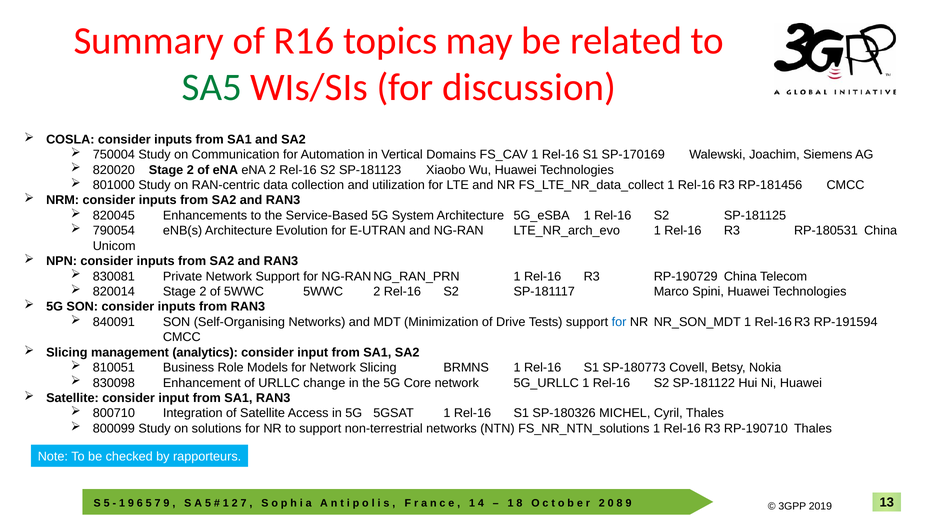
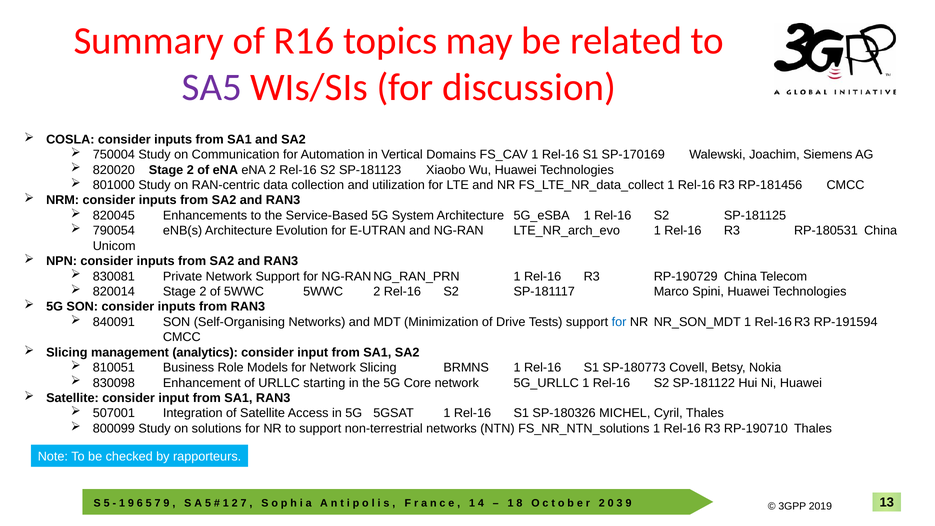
SA5 colour: green -> purple
change: change -> starting
800710: 800710 -> 507001
8 at (620, 503): 8 -> 3
